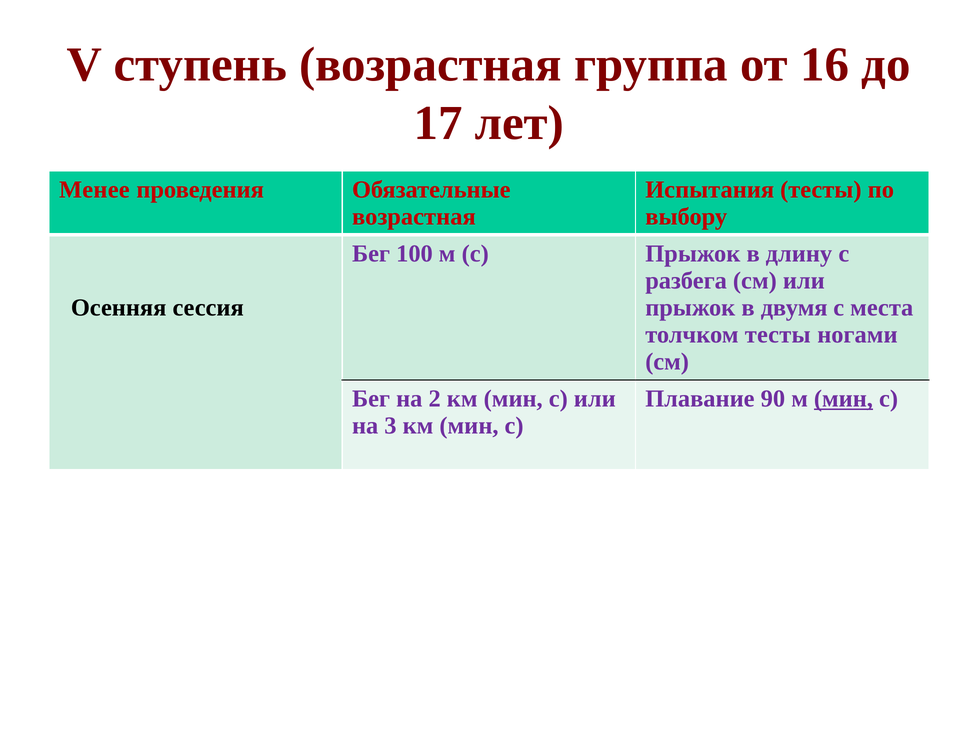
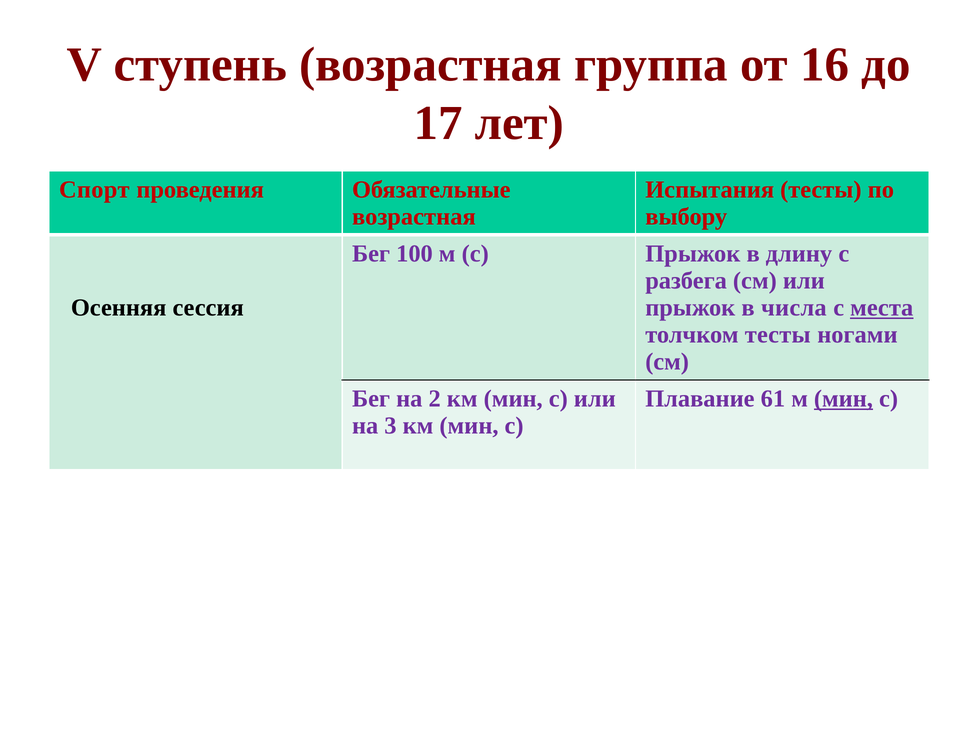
Менее: Менее -> Спорт
двумя: двумя -> числа
места underline: none -> present
90: 90 -> 61
